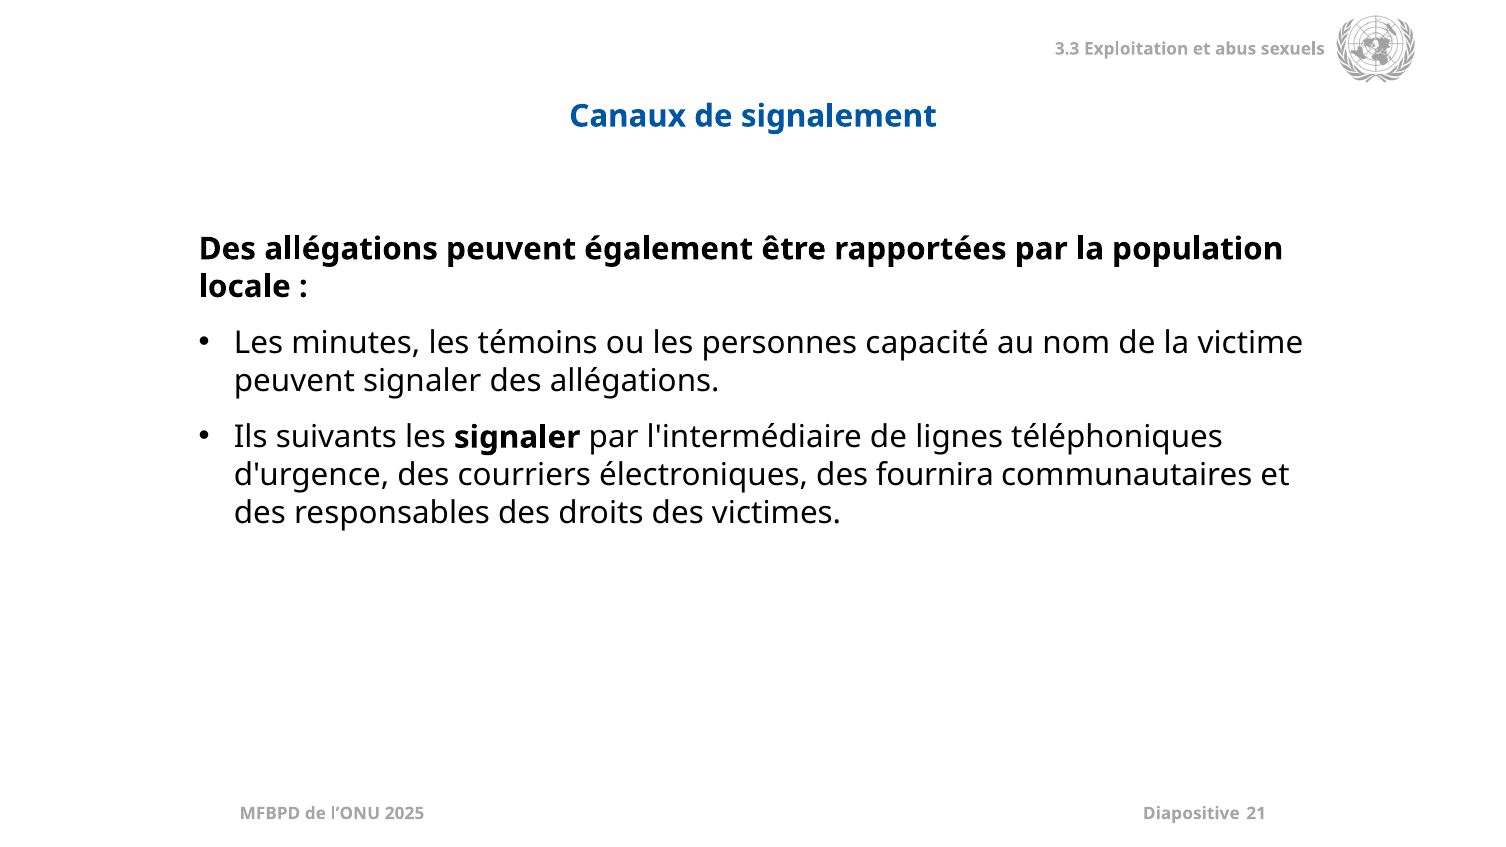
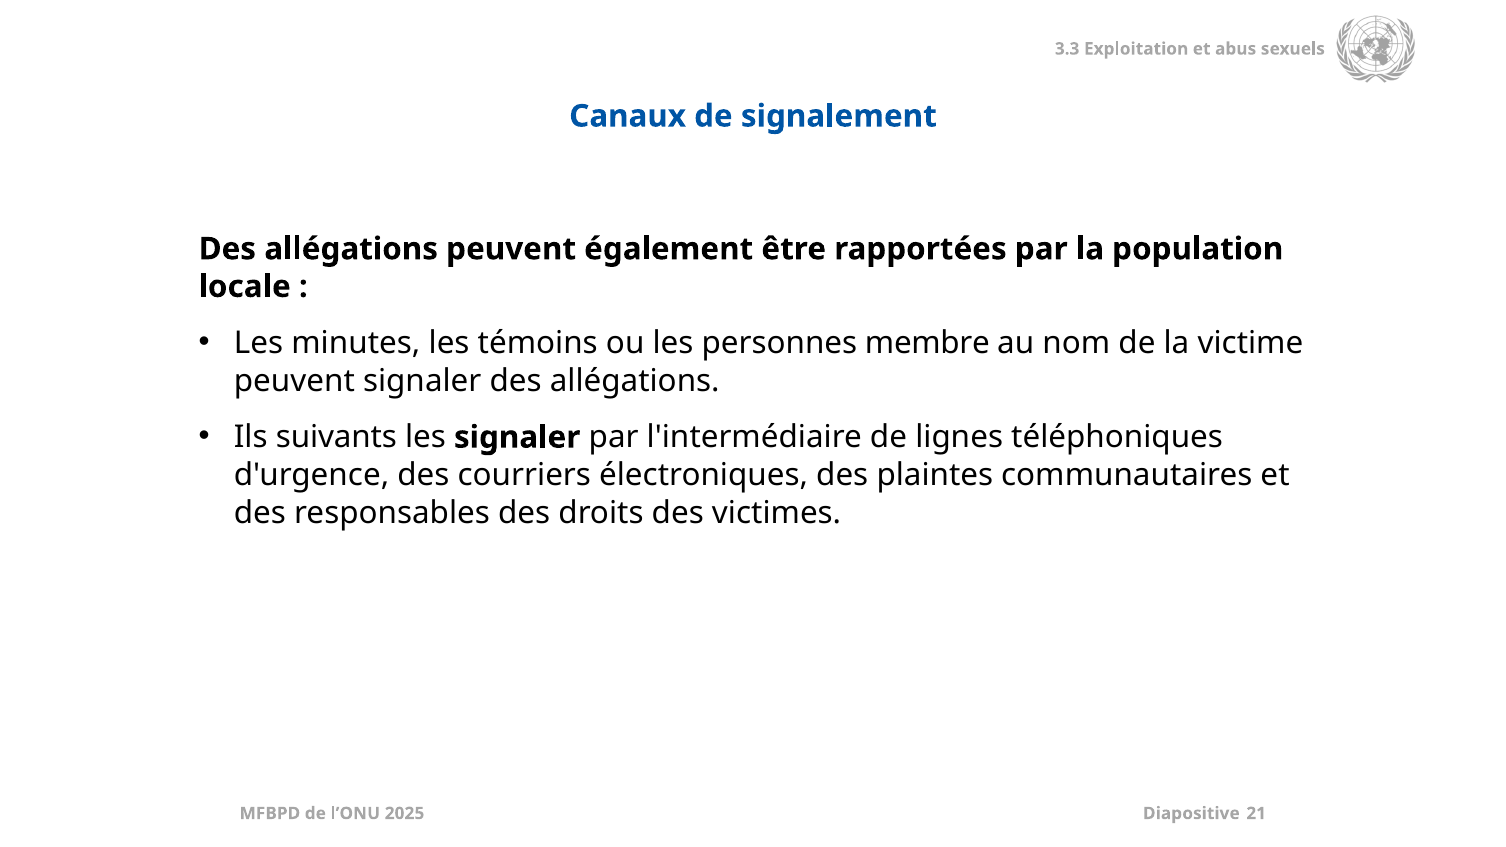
capacité: capacité -> membre
fournira: fournira -> plaintes
